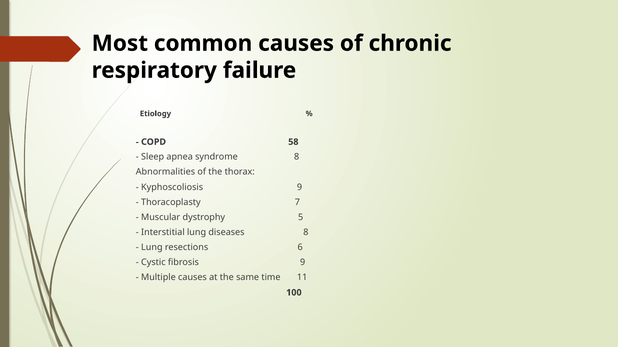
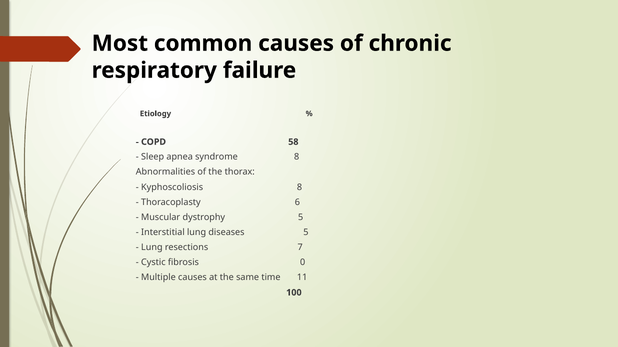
Kyphoscoliosis 9: 9 -> 8
7: 7 -> 6
diseases 8: 8 -> 5
6: 6 -> 7
fibrosis 9: 9 -> 0
